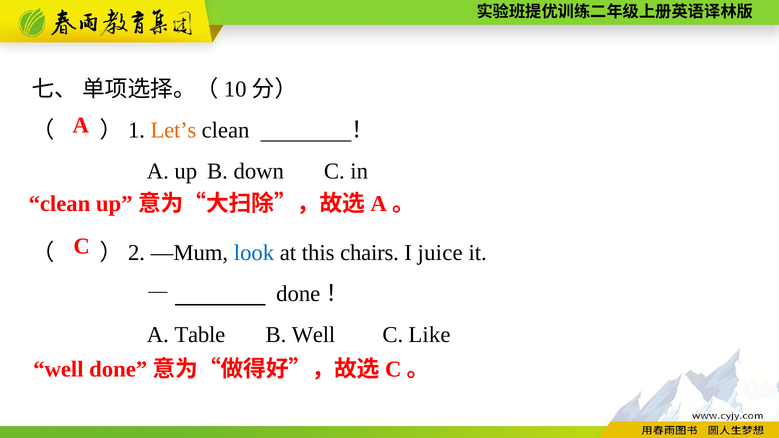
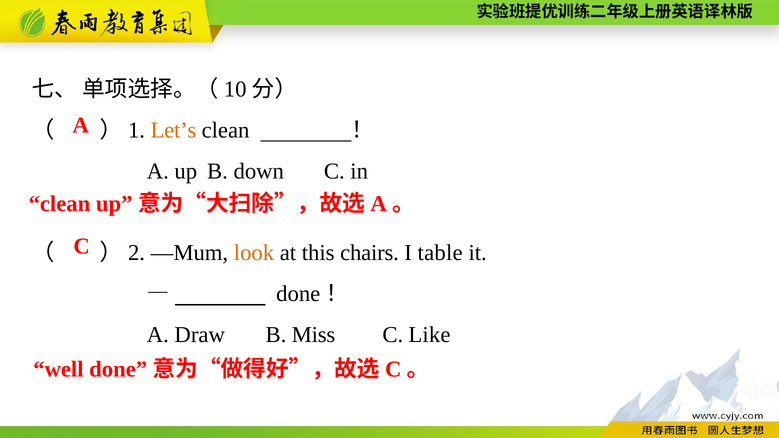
look colour: blue -> orange
juice: juice -> table
Table: Table -> Draw
B Well: Well -> Miss
